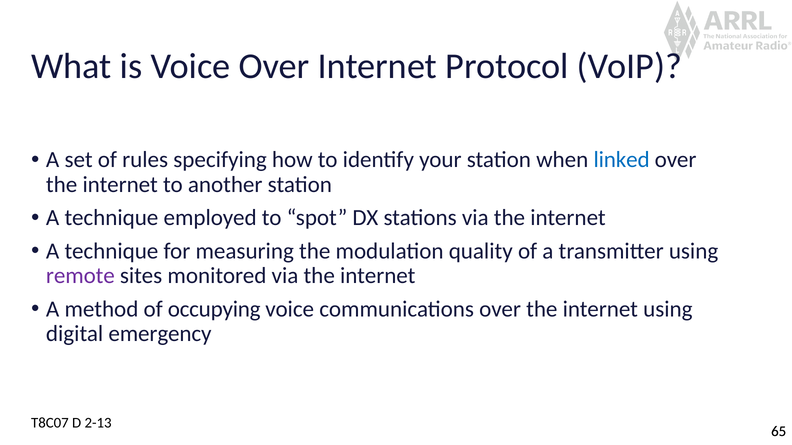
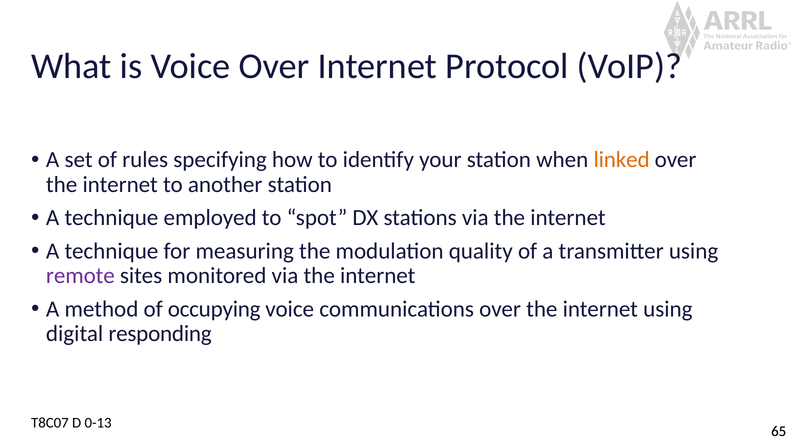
linked colour: blue -> orange
emergency: emergency -> responding
2-13: 2-13 -> 0-13
